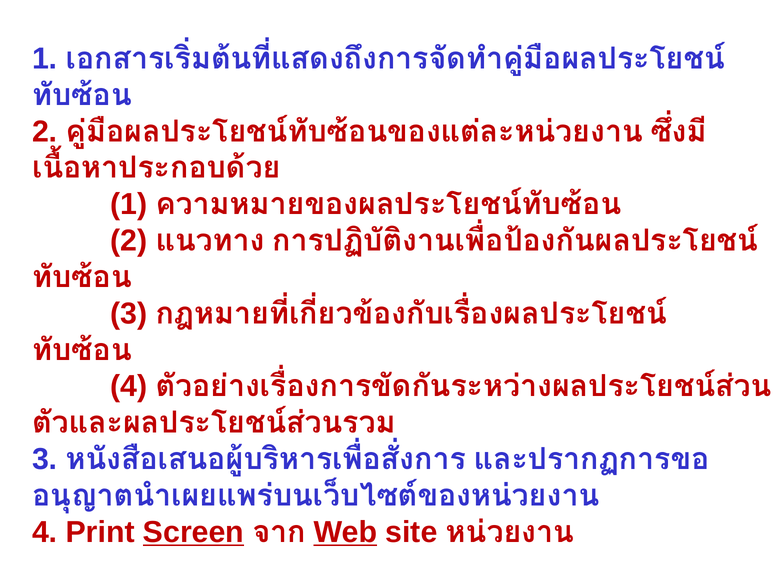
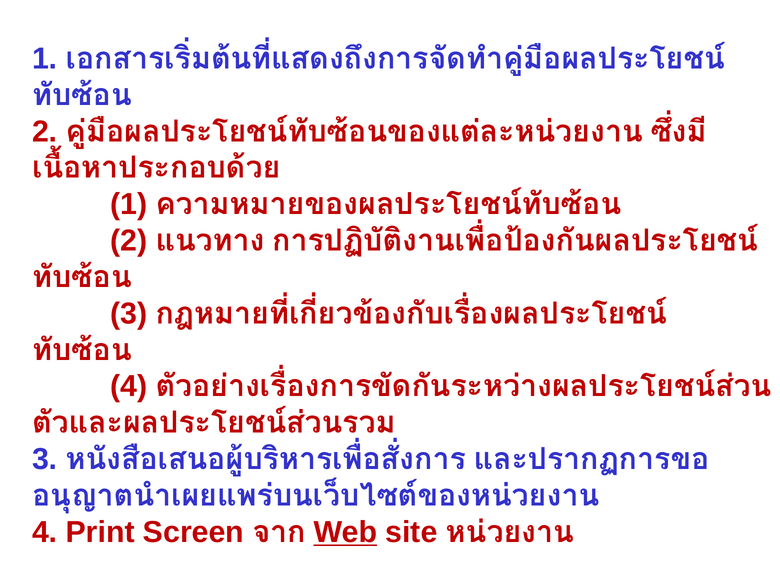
Screen underline: present -> none
